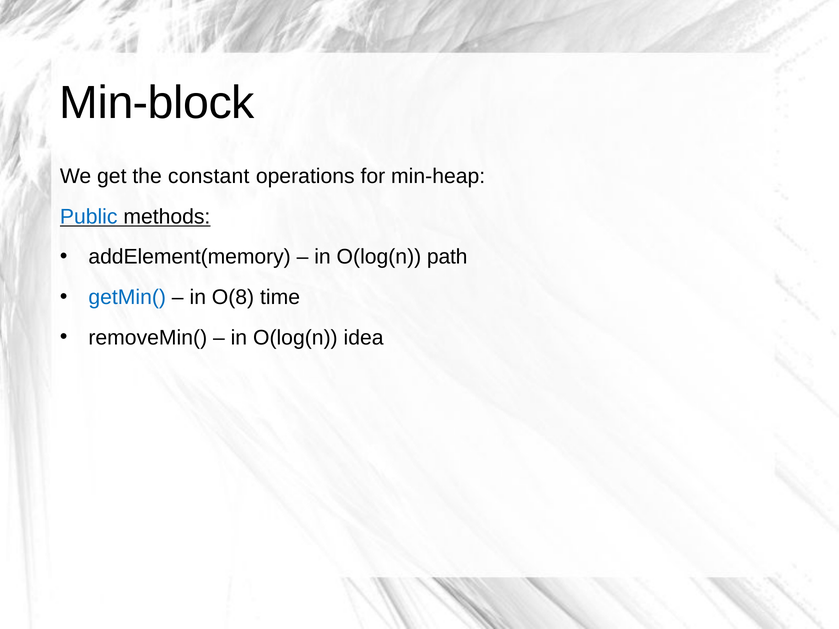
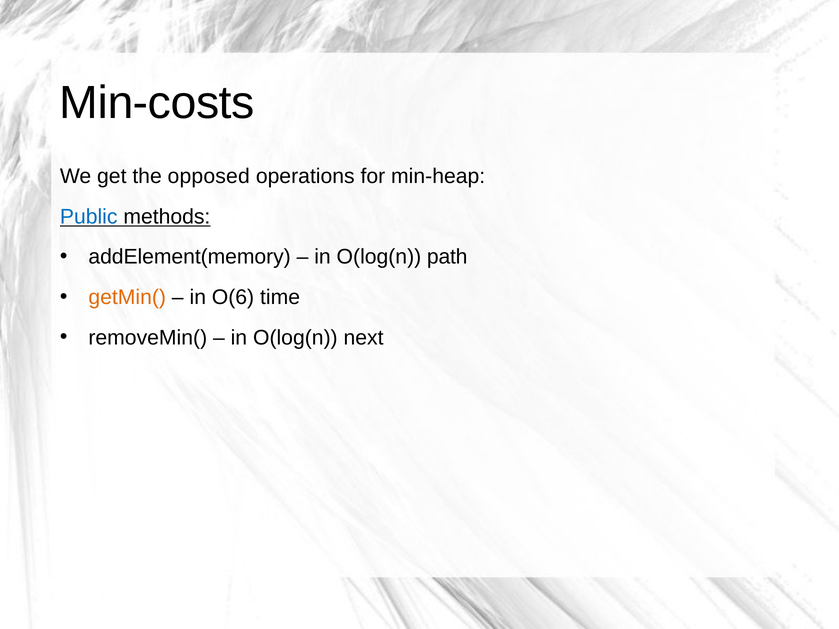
Min-block: Min-block -> Min-costs
constant: constant -> opposed
getMin( colour: blue -> orange
O(8: O(8 -> O(6
idea: idea -> next
